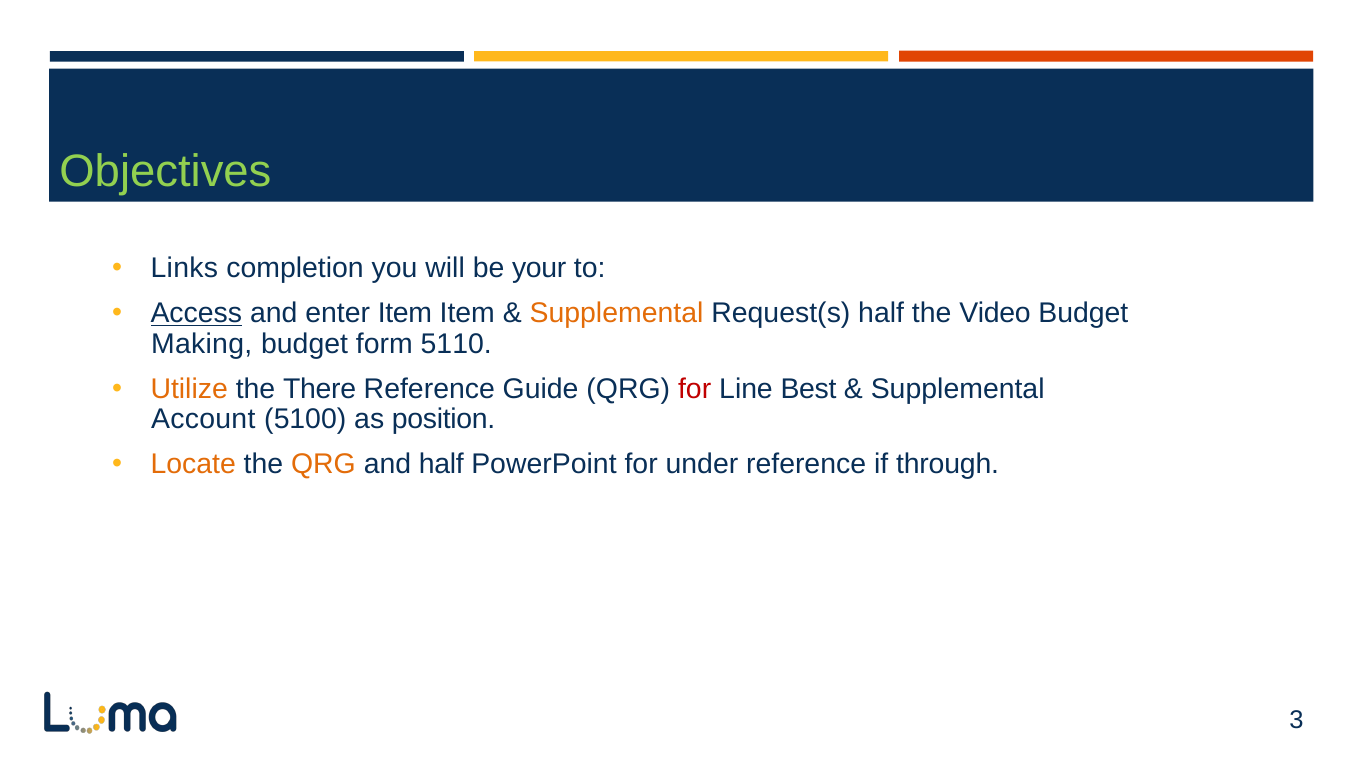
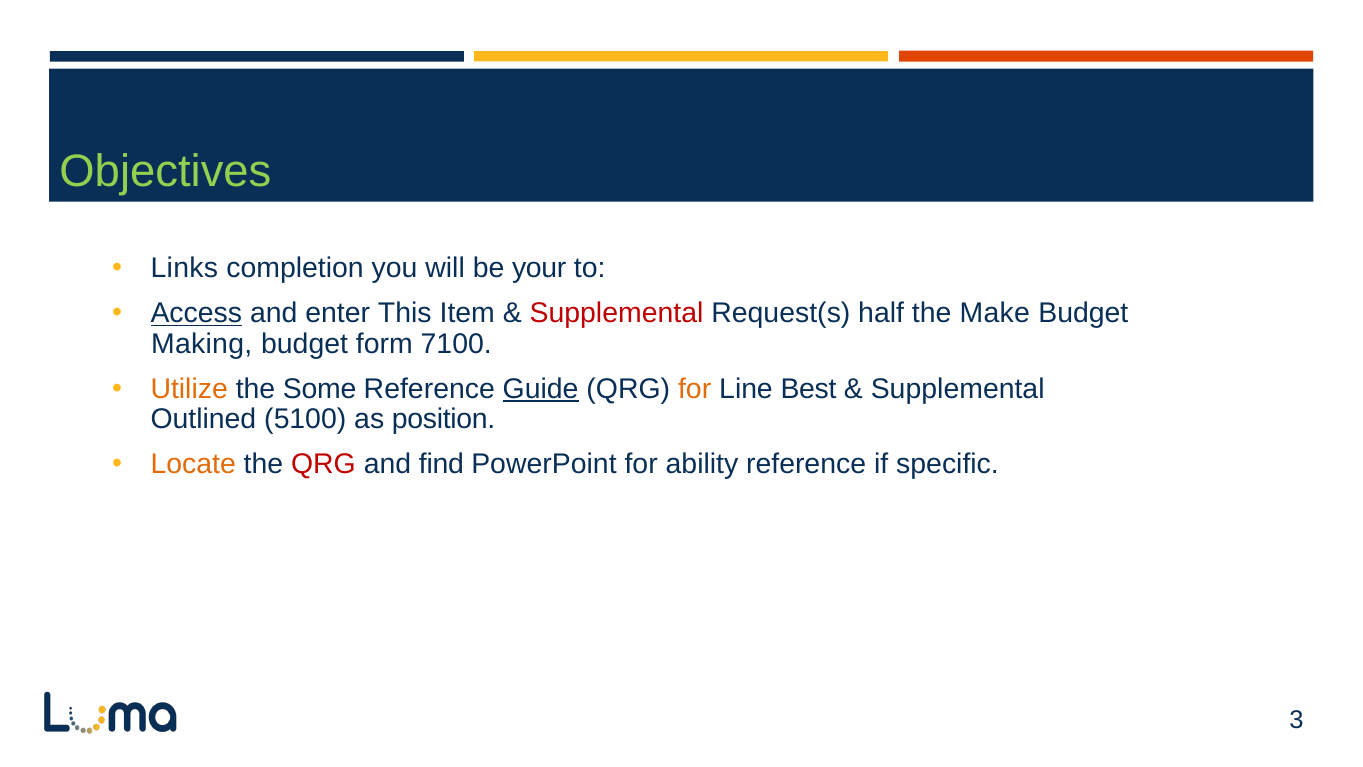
enter Item: Item -> This
Supplemental at (616, 313) colour: orange -> red
Video: Video -> Make
5110: 5110 -> 7100
There: There -> Some
Guide underline: none -> present
for at (695, 389) colour: red -> orange
Account: Account -> Outlined
QRG at (323, 464) colour: orange -> red
and half: half -> find
under: under -> ability
through: through -> specific
